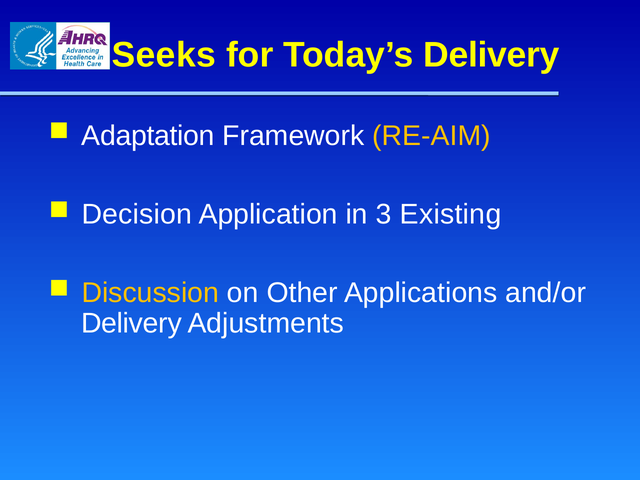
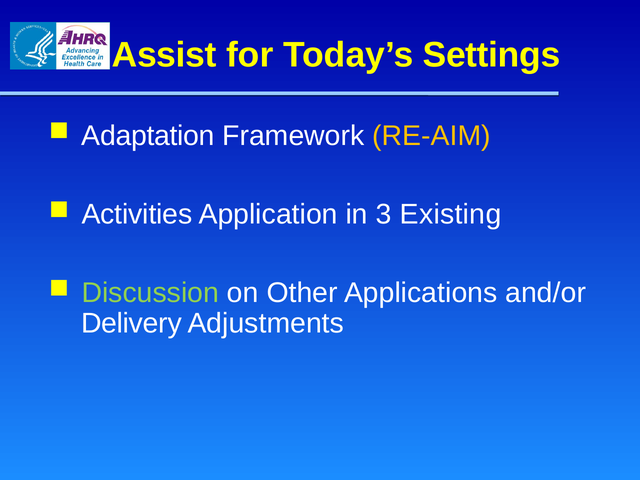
Seeks: Seeks -> Assist
Today’s Delivery: Delivery -> Settings
Decision: Decision -> Activities
Discussion colour: yellow -> light green
